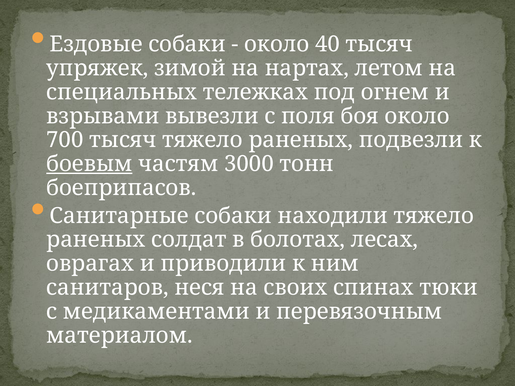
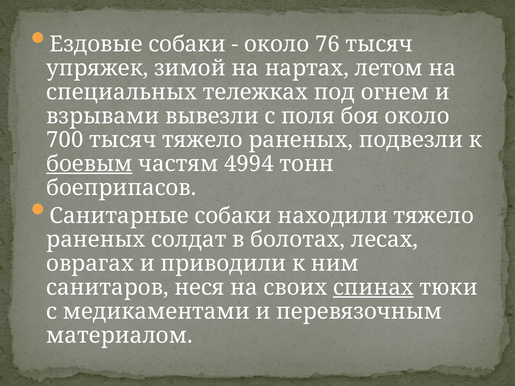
40: 40 -> 76
3000: 3000 -> 4994
спинах underline: none -> present
